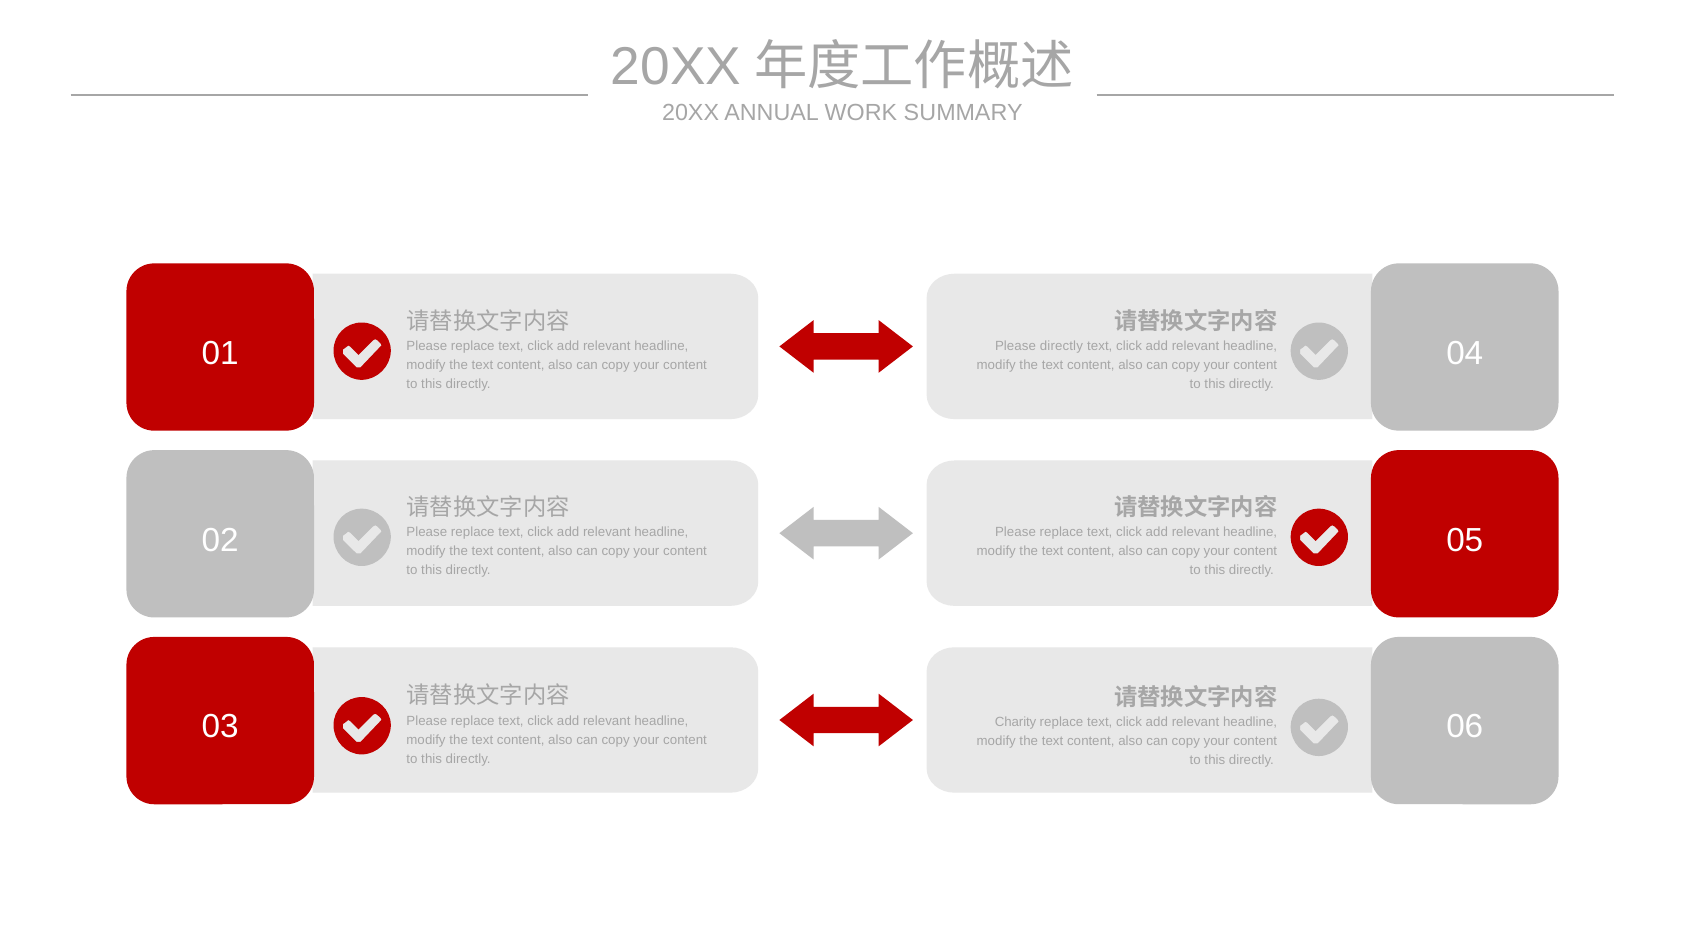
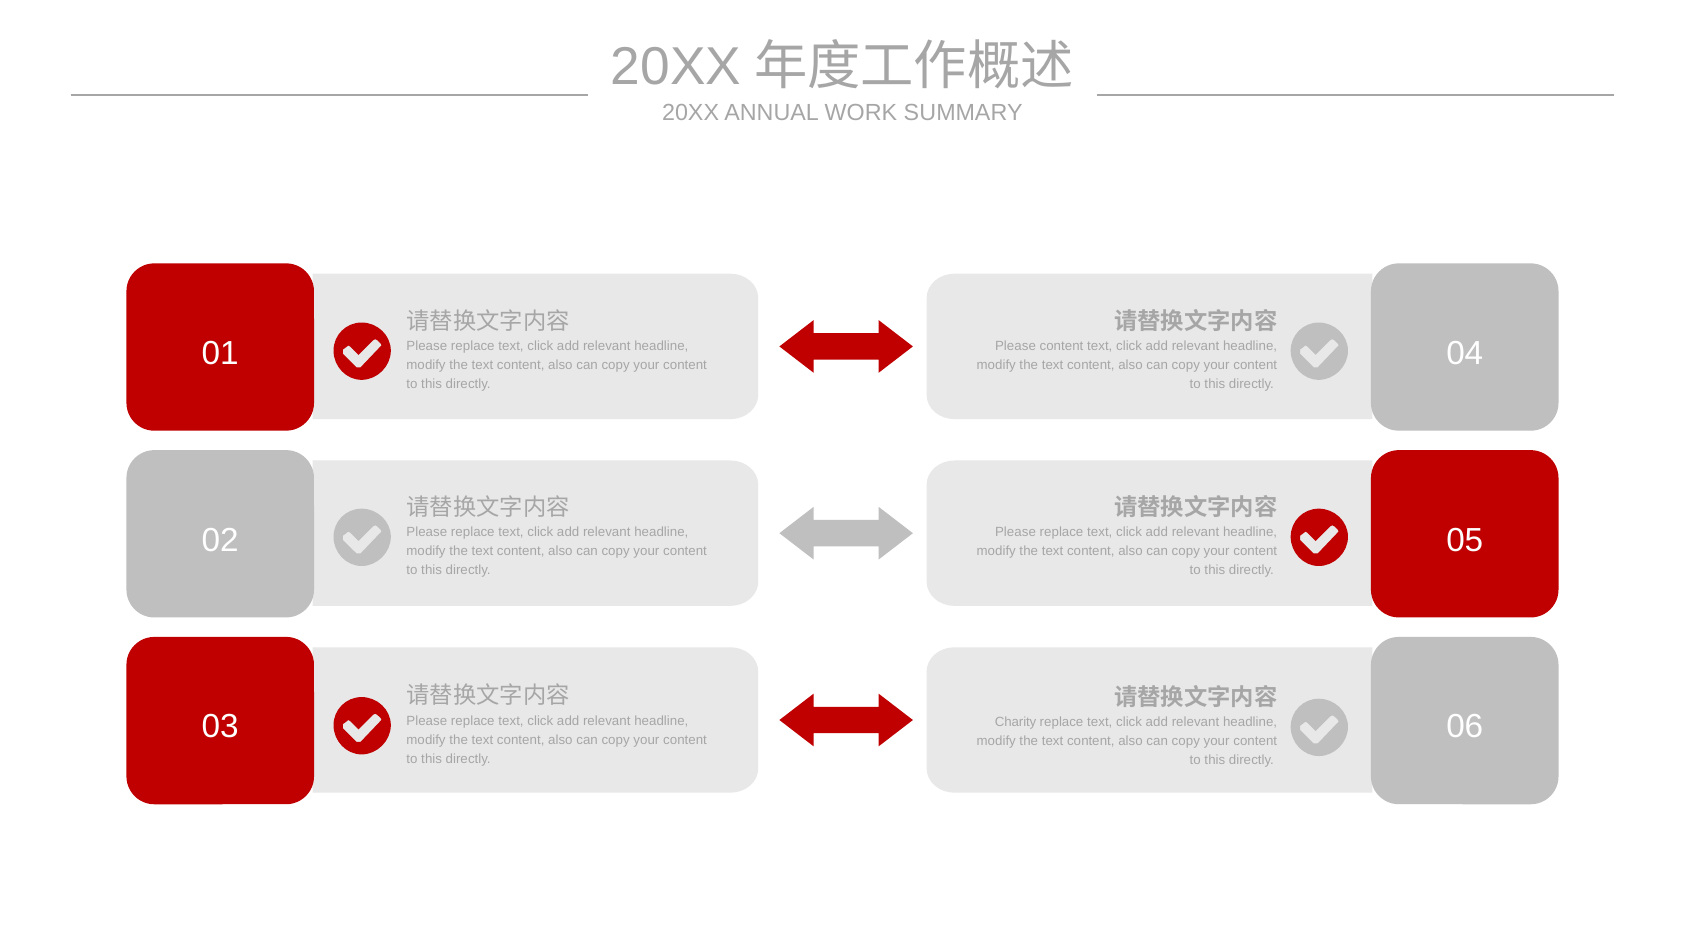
Please directly: directly -> content
